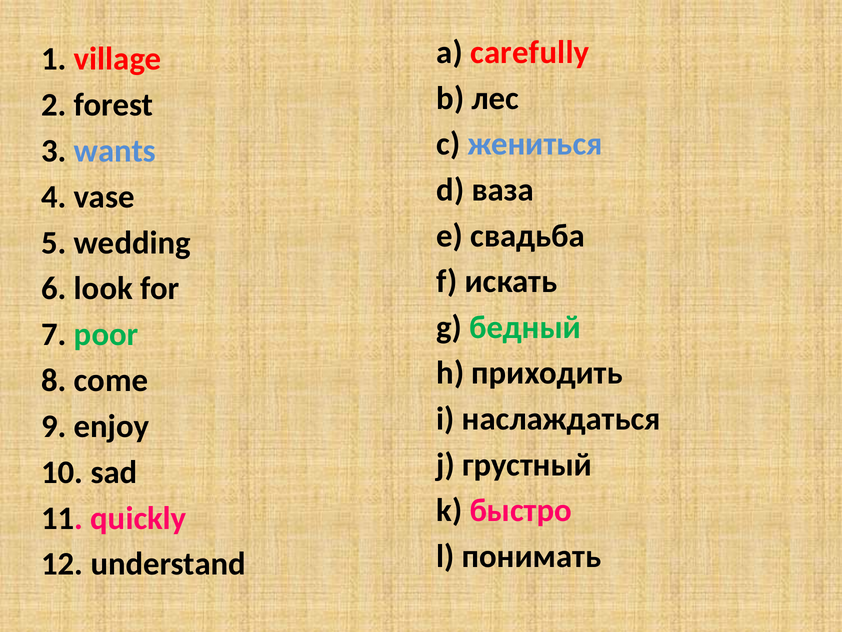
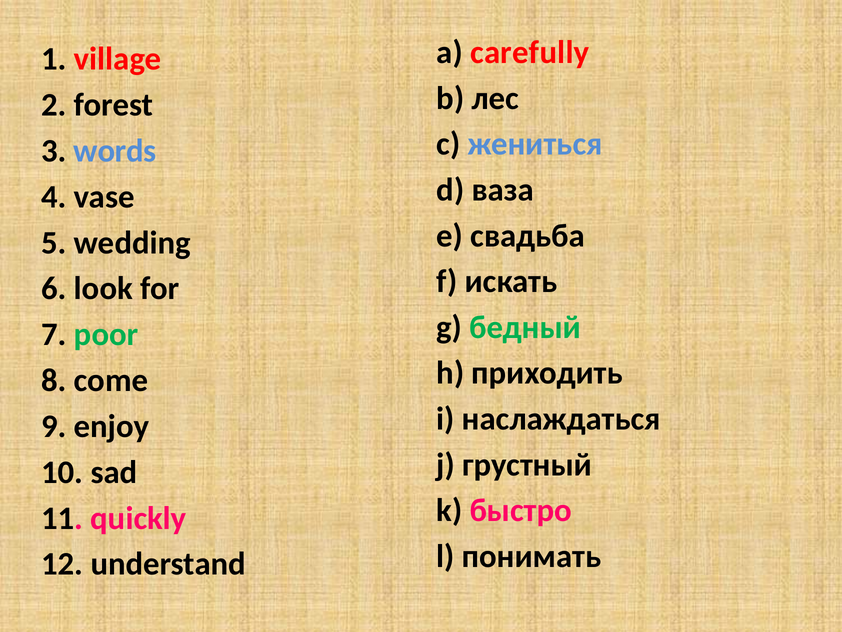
wants: wants -> words
